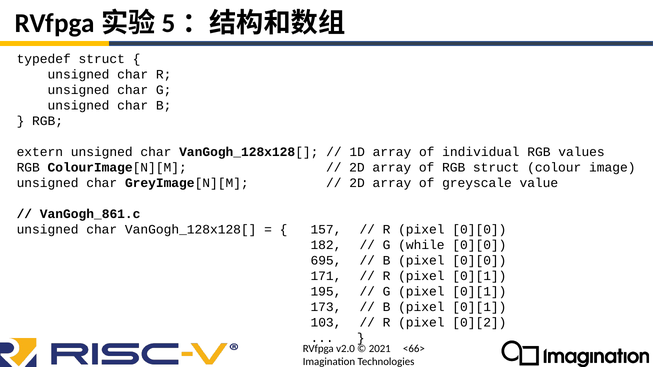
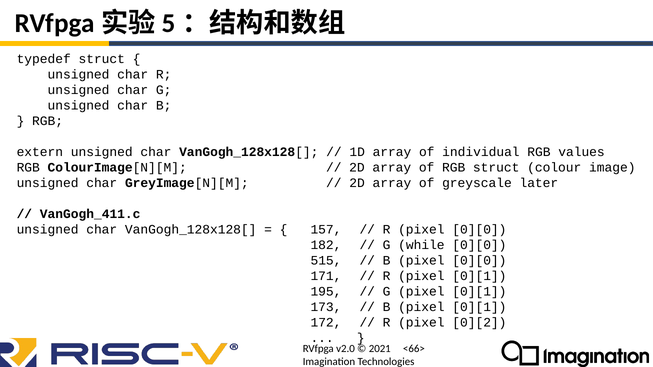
value: value -> later
VanGogh_861.c: VanGogh_861.c -> VanGogh_411.c
695: 695 -> 515
103: 103 -> 172
